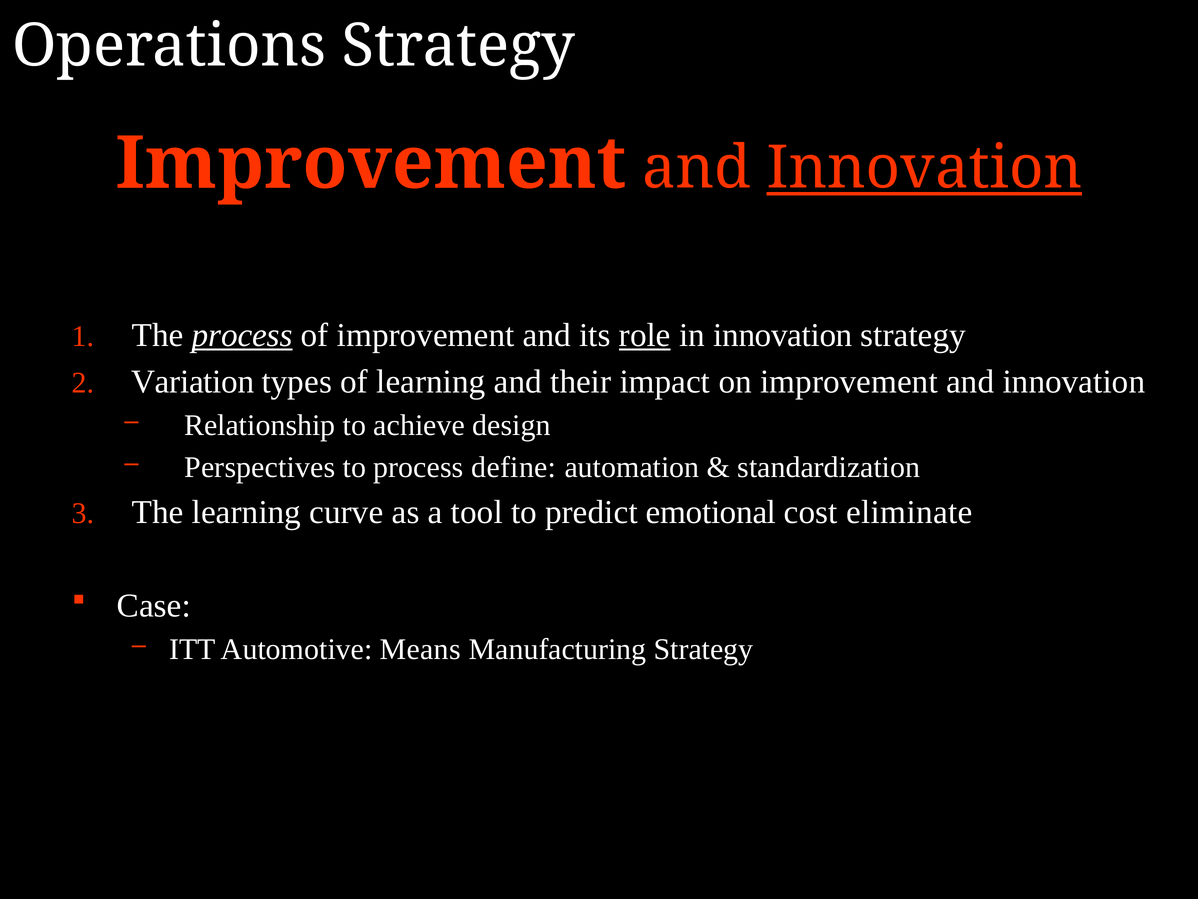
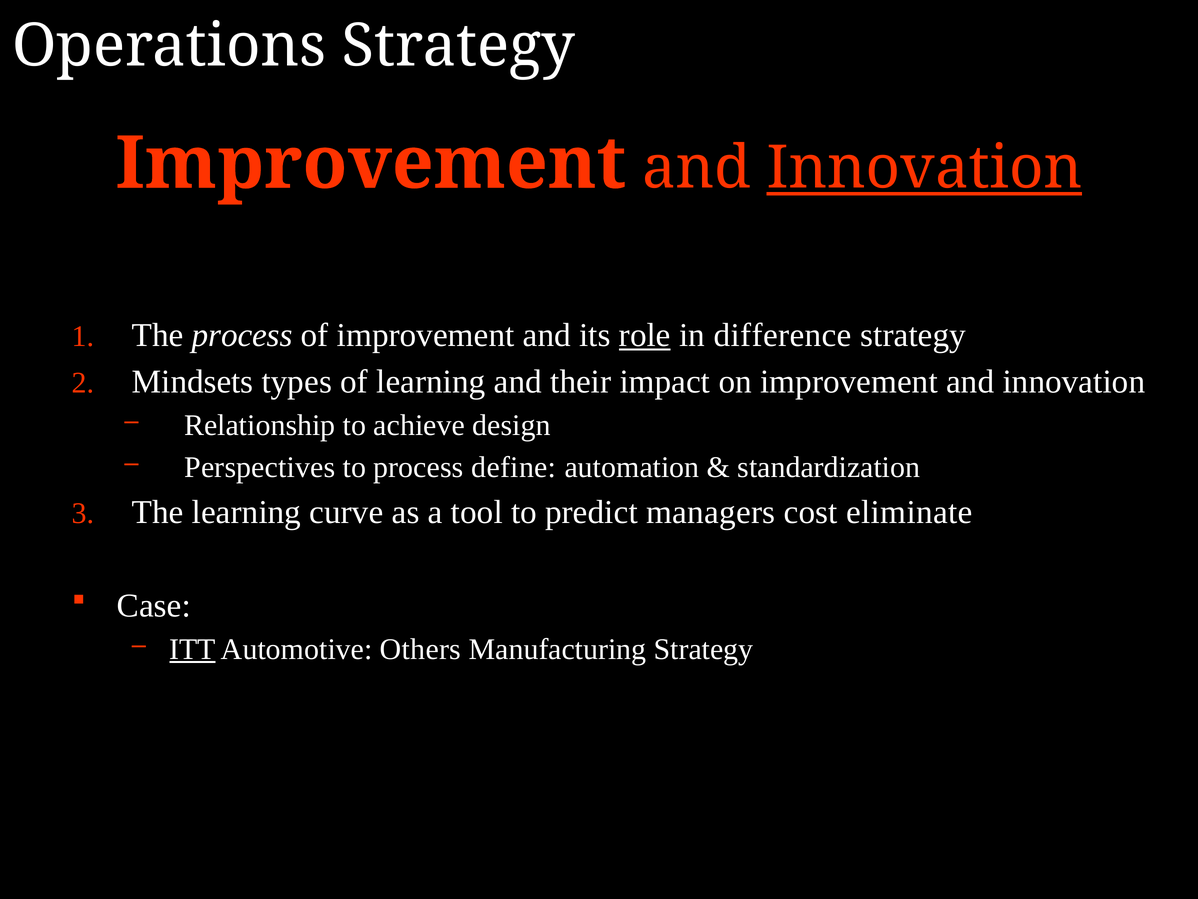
process at (242, 335) underline: present -> none
in innovation: innovation -> difference
Variation: Variation -> Mindsets
emotional: emotional -> managers
ITT underline: none -> present
Means: Means -> Others
